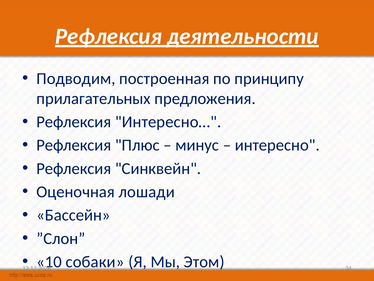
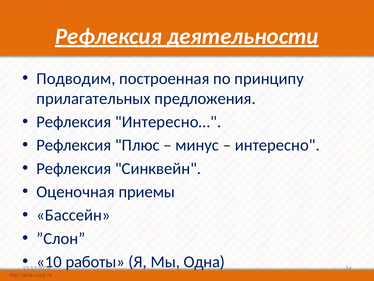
лошади: лошади -> приемы
собаки: собаки -> работы
Этом: Этом -> Одна
